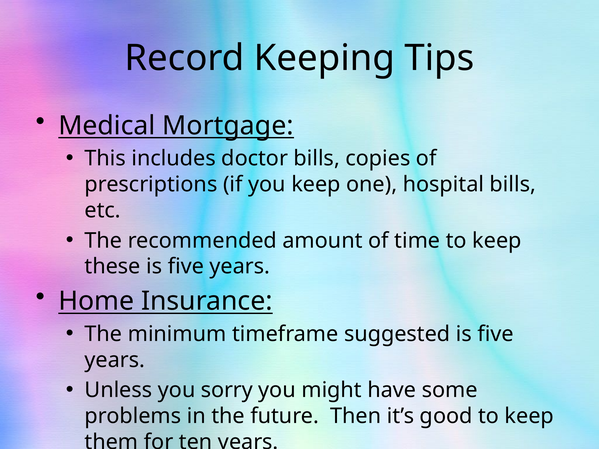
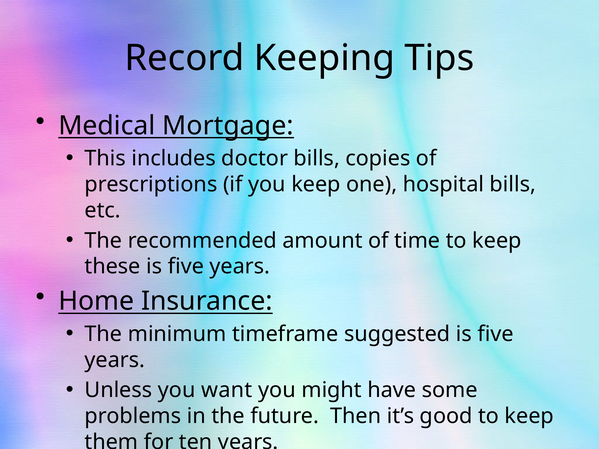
sorry: sorry -> want
